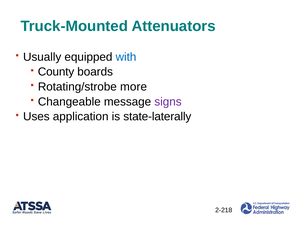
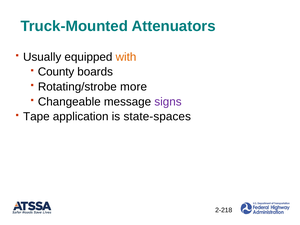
with colour: blue -> orange
Uses: Uses -> Tape
state-laterally: state-laterally -> state-spaces
